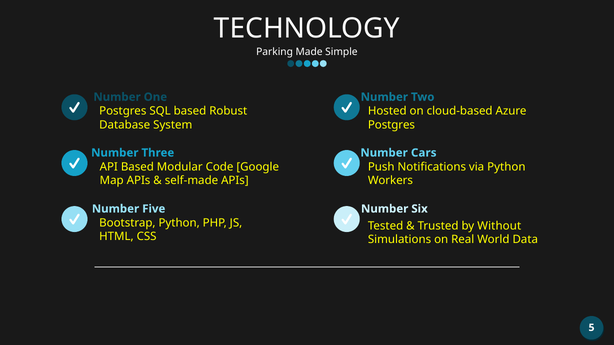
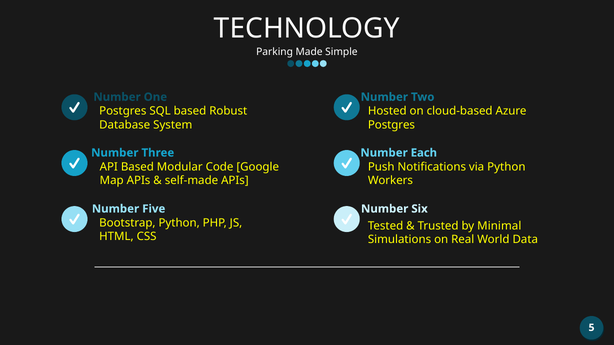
Cars: Cars -> Each
Without: Without -> Minimal
